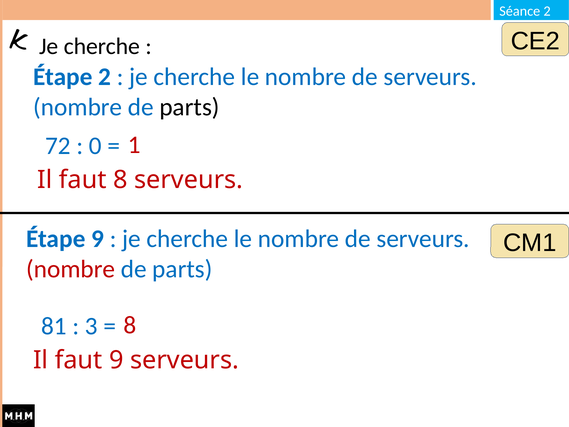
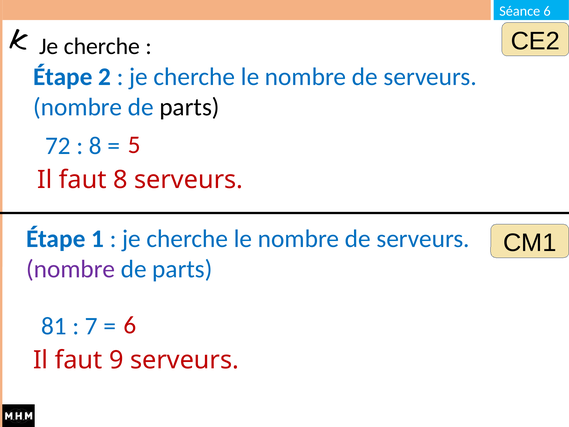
2 at (547, 11): 2 -> 6
0 at (95, 146): 0 -> 8
1: 1 -> 5
Étape 9: 9 -> 1
nombre at (71, 269) colour: red -> purple
3: 3 -> 7
8 at (130, 325): 8 -> 6
